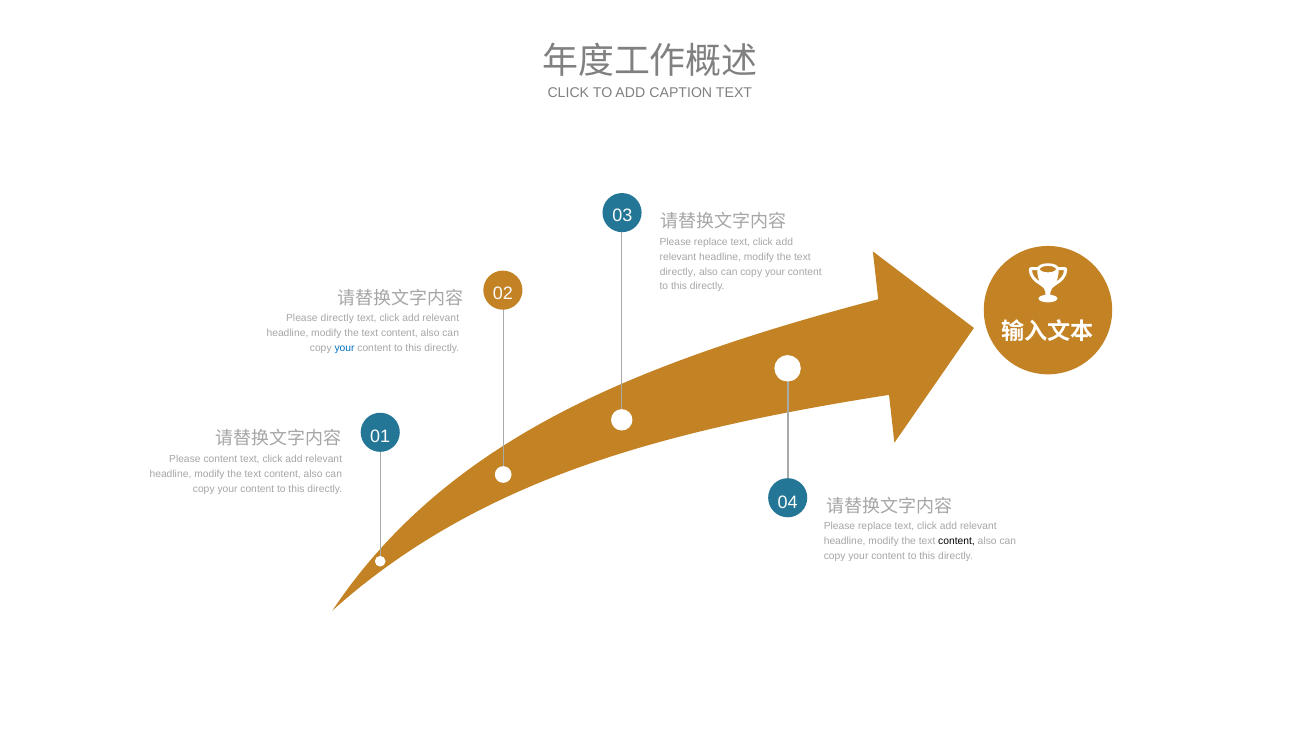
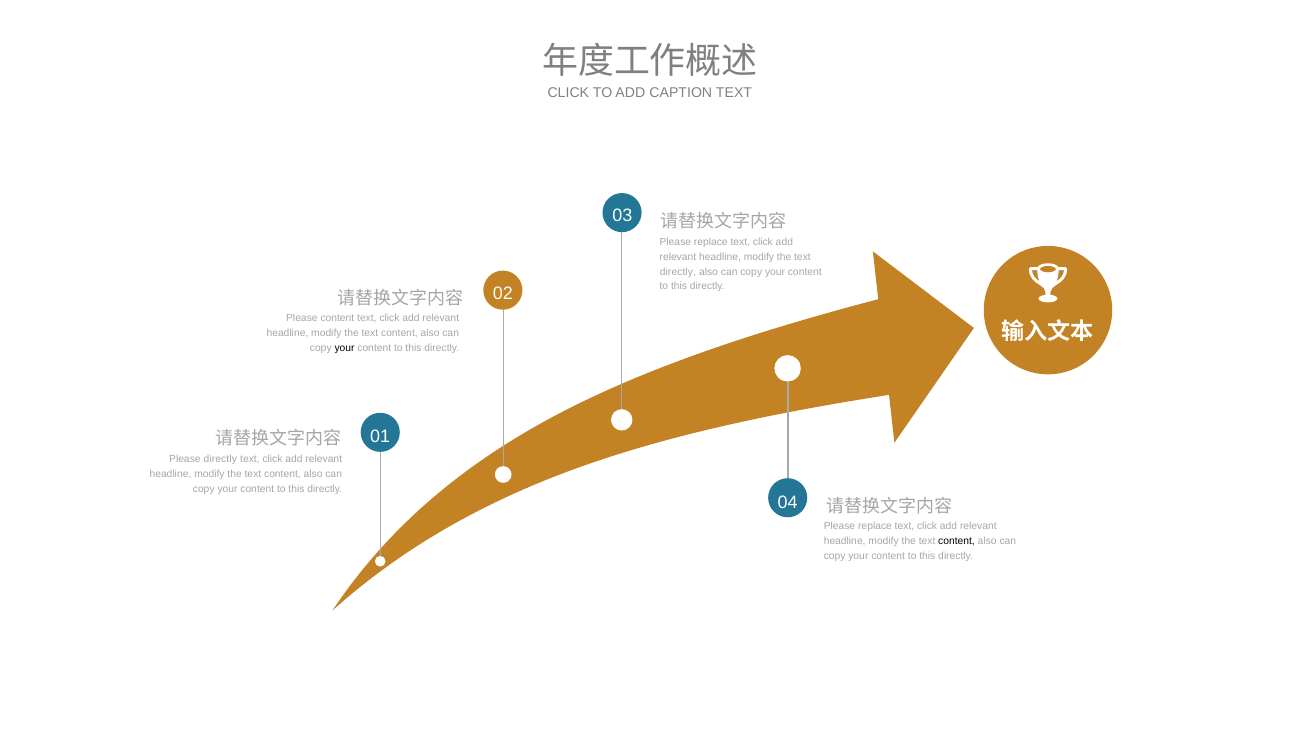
Please directly: directly -> content
your at (345, 348) colour: blue -> black
Please content: content -> directly
